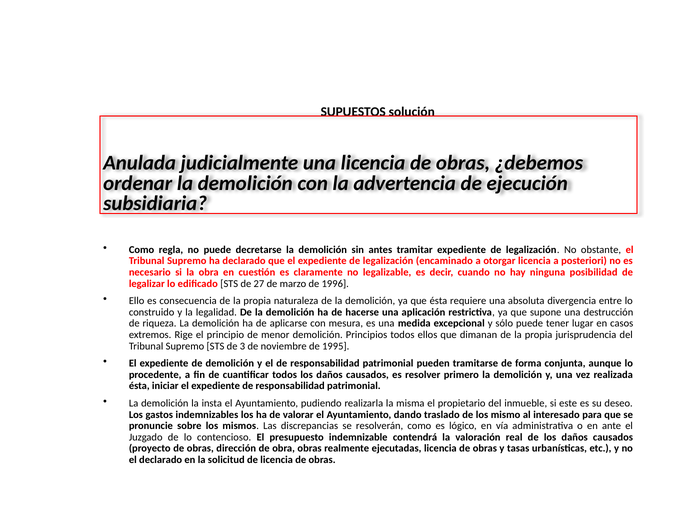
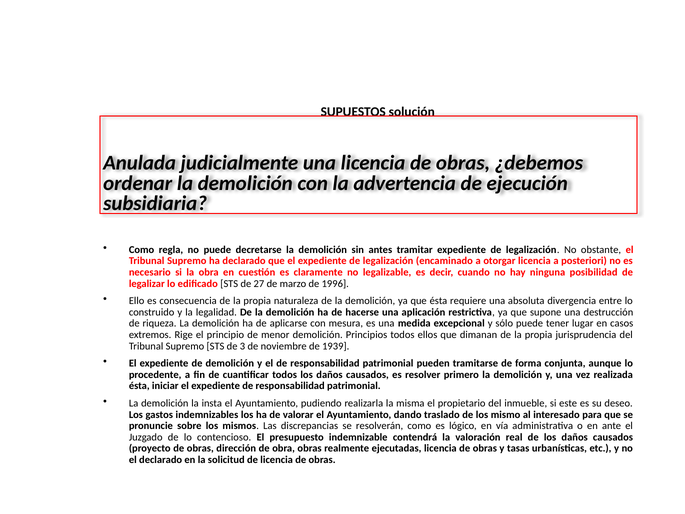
1995: 1995 -> 1939
